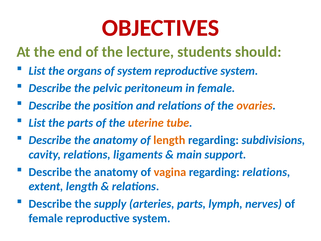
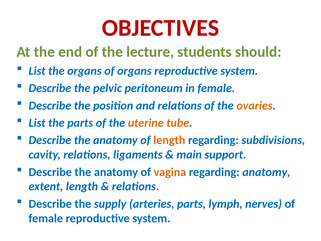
of system: system -> organs
regarding relations: relations -> anatomy
